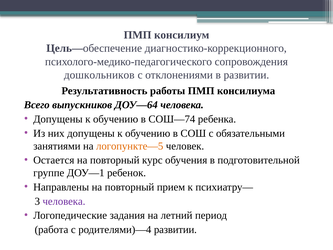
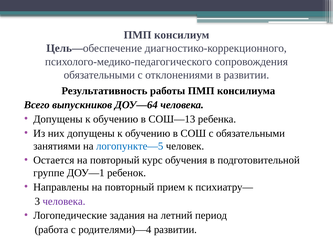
дошкольников at (99, 75): дошкольников -> обязательными
СОШ—74: СОШ—74 -> СОШ—13
логопункте—5 colour: orange -> blue
